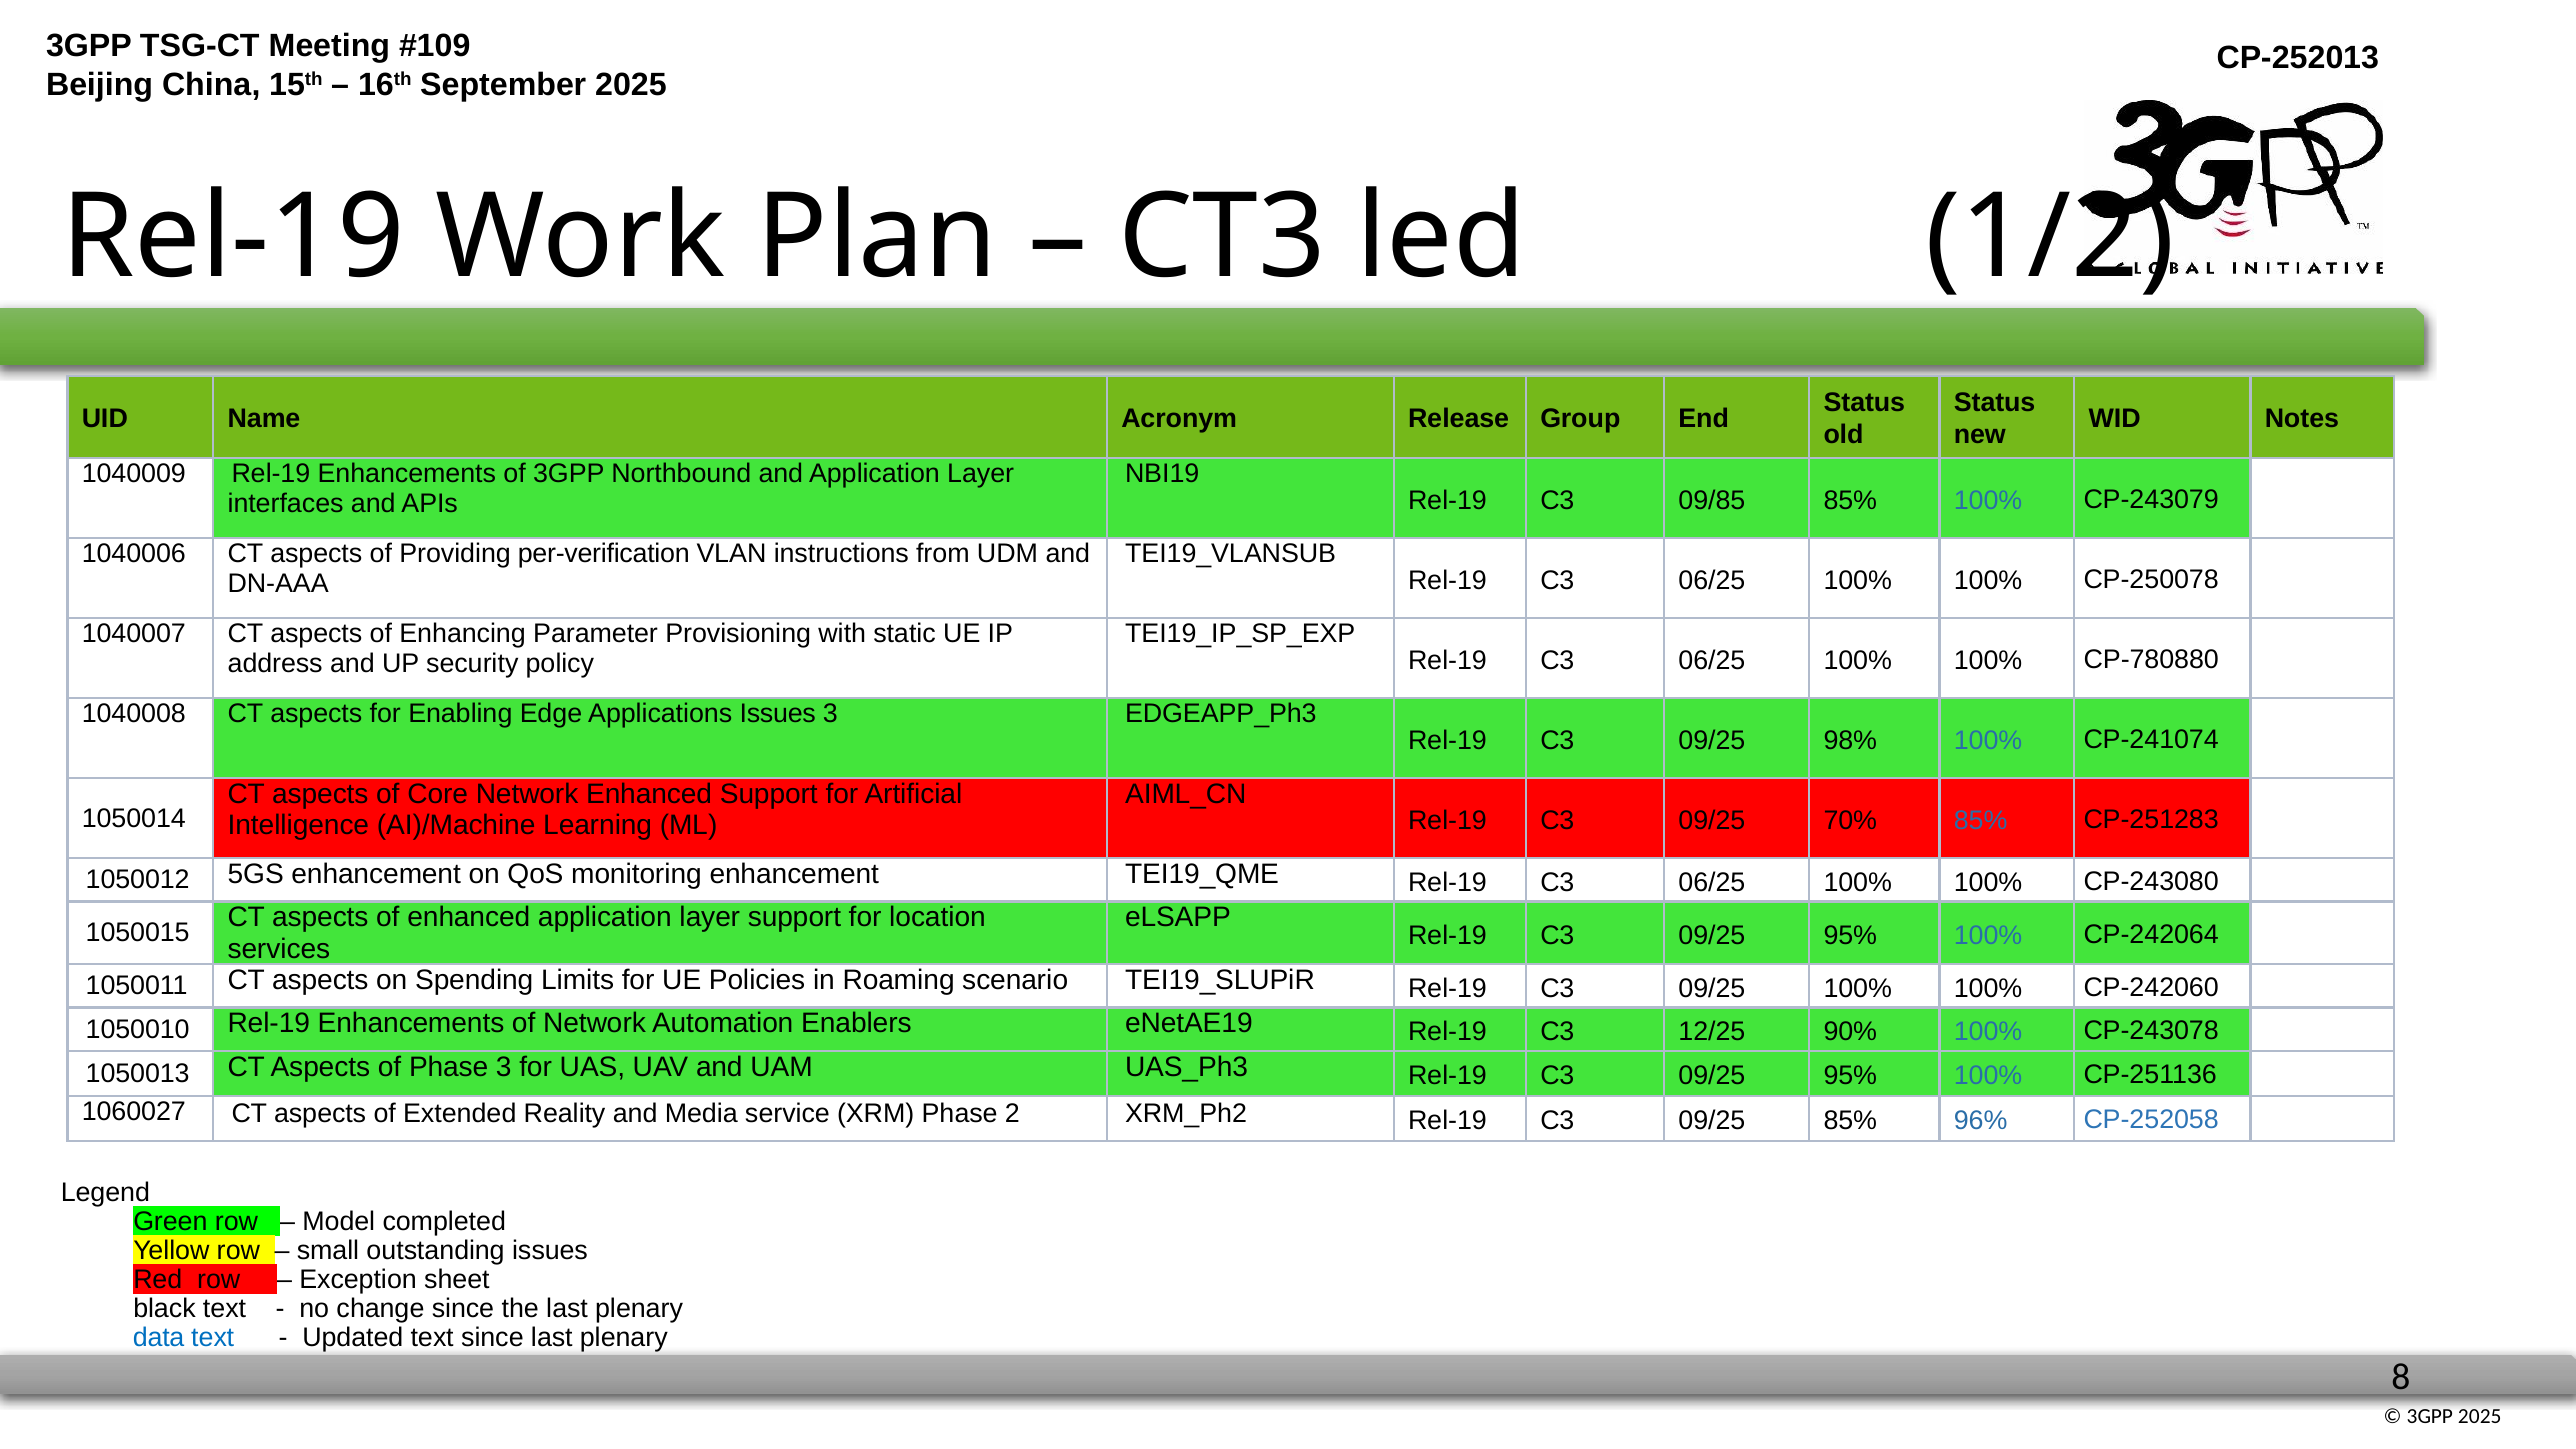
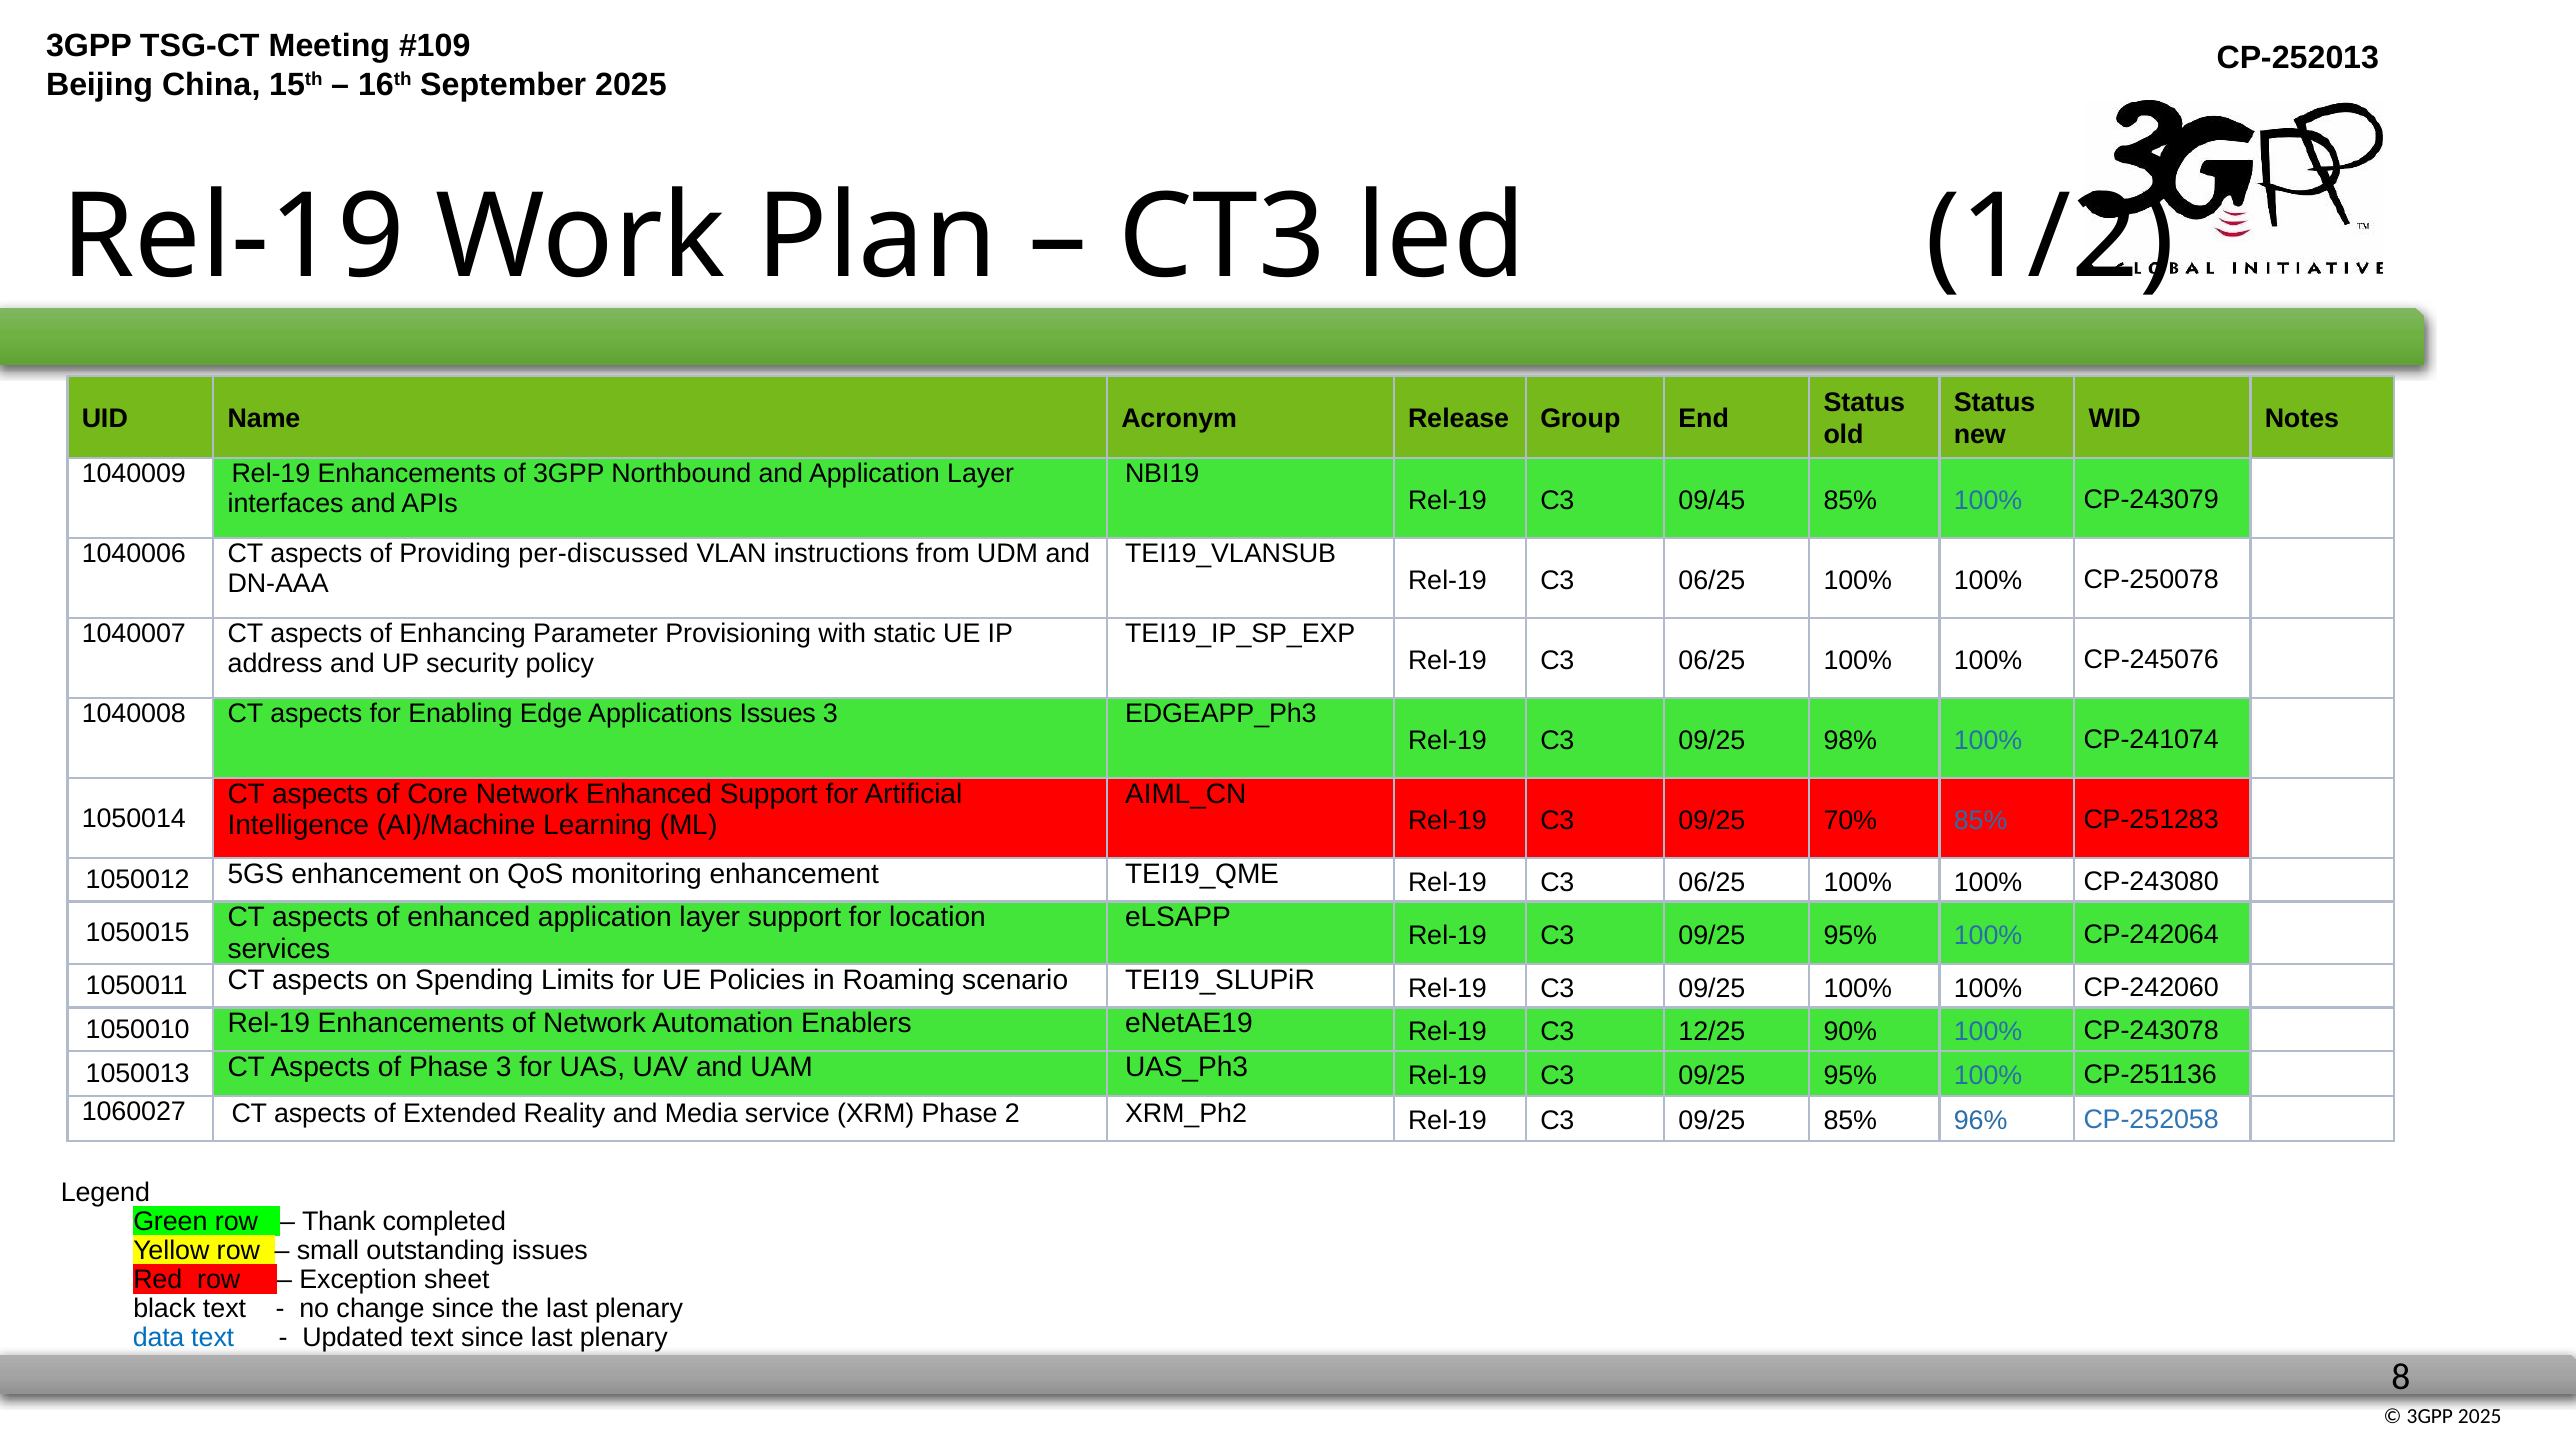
09/85: 09/85 -> 09/45
per-verification: per-verification -> per-discussed
CP-780880: CP-780880 -> CP-245076
Model: Model -> Thank
